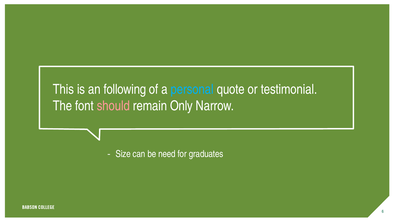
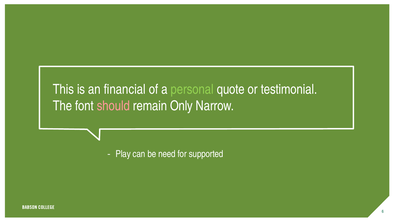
following: following -> financial
personal colour: light blue -> light green
Size: Size -> Play
graduates: graduates -> supported
